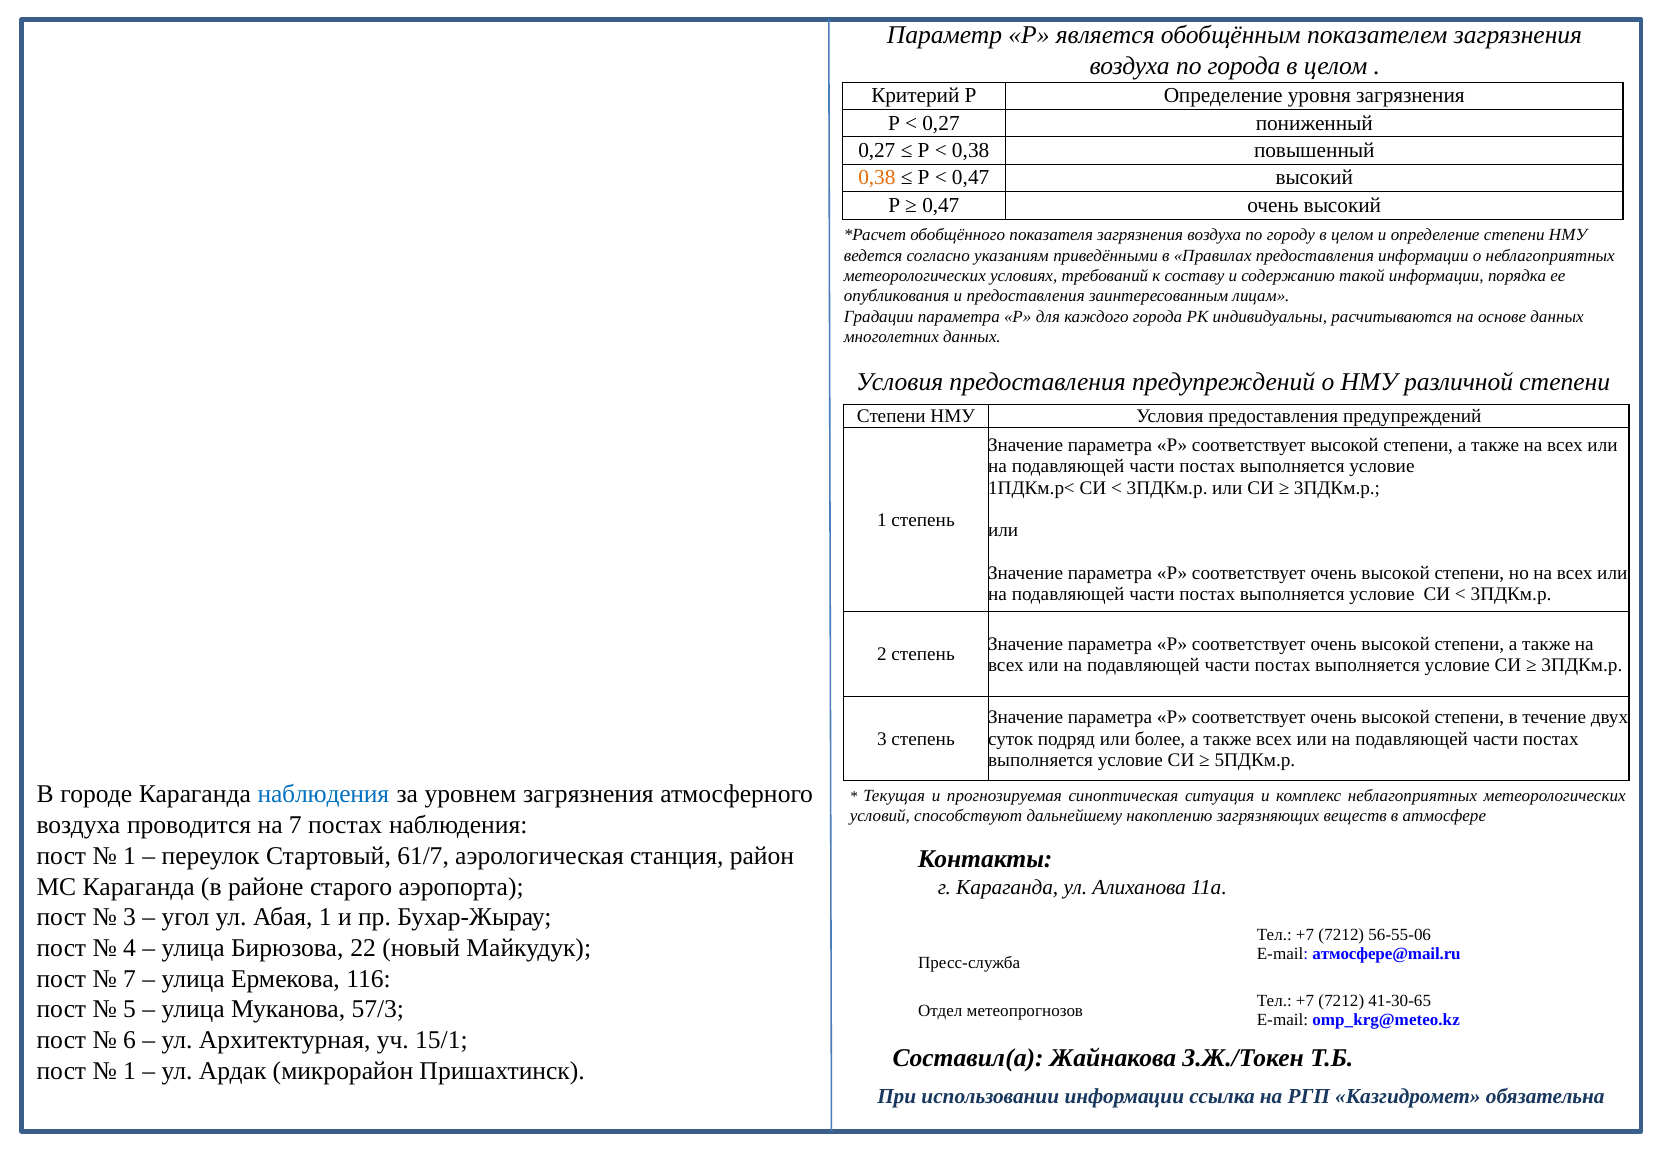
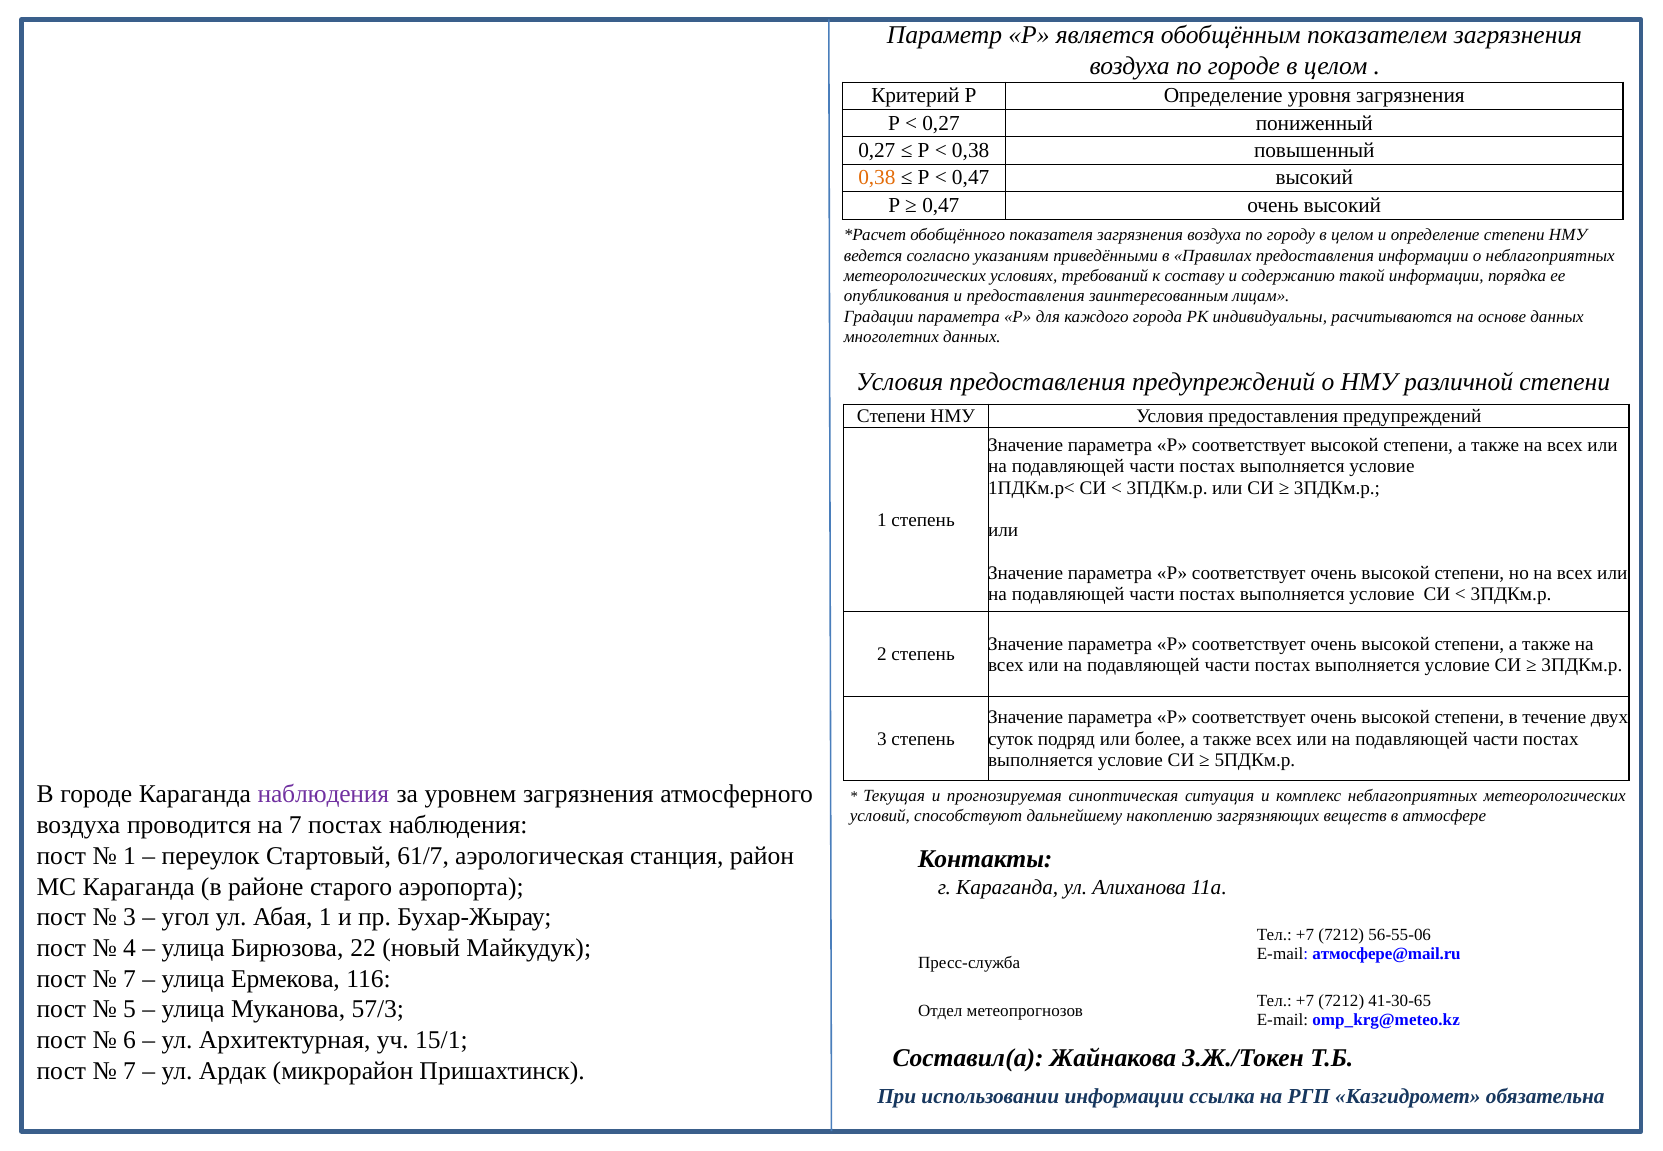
по города: города -> городе
наблюдения at (323, 795) colour: blue -> purple
1 at (130, 1071): 1 -> 7
